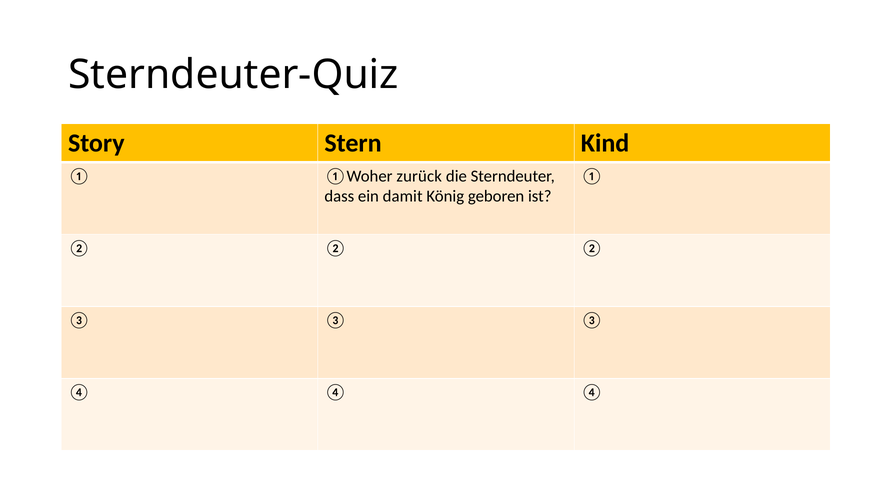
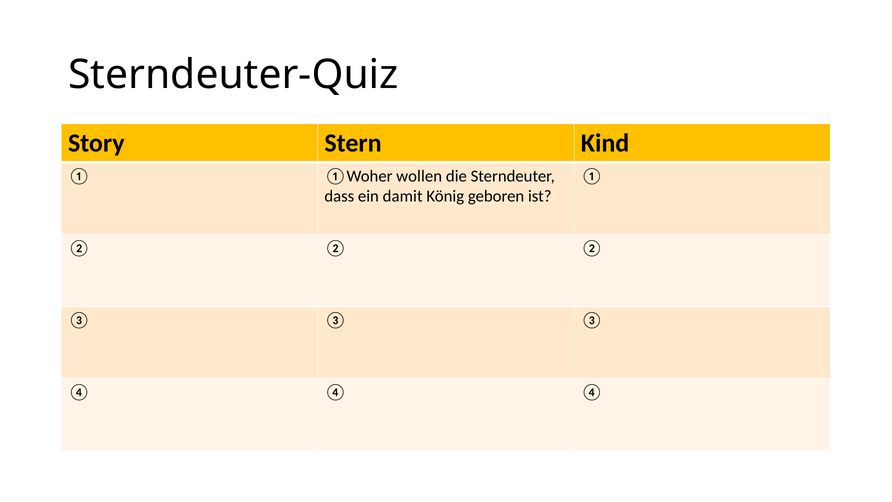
zurück: zurück -> wollen
